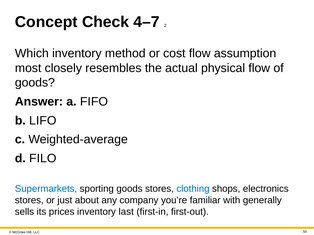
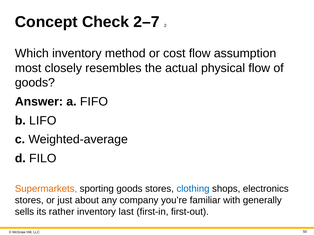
4–7: 4–7 -> 2–7
Supermarkets colour: blue -> orange
prices: prices -> rather
